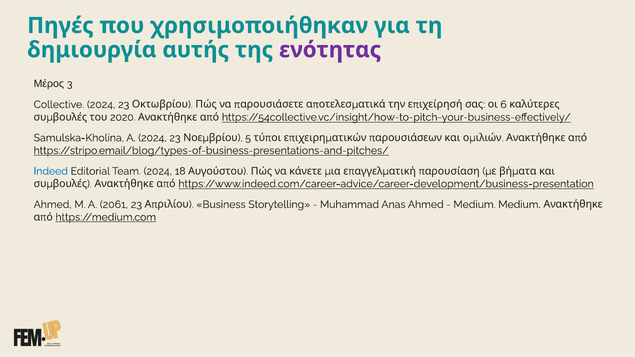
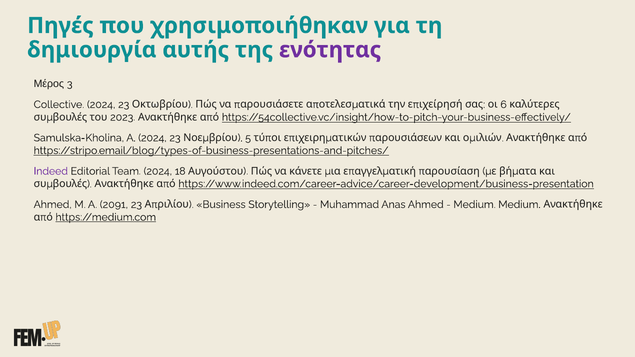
2020: 2020 -> 2023
Indeed colour: blue -> purple
2061: 2061 -> 2091
